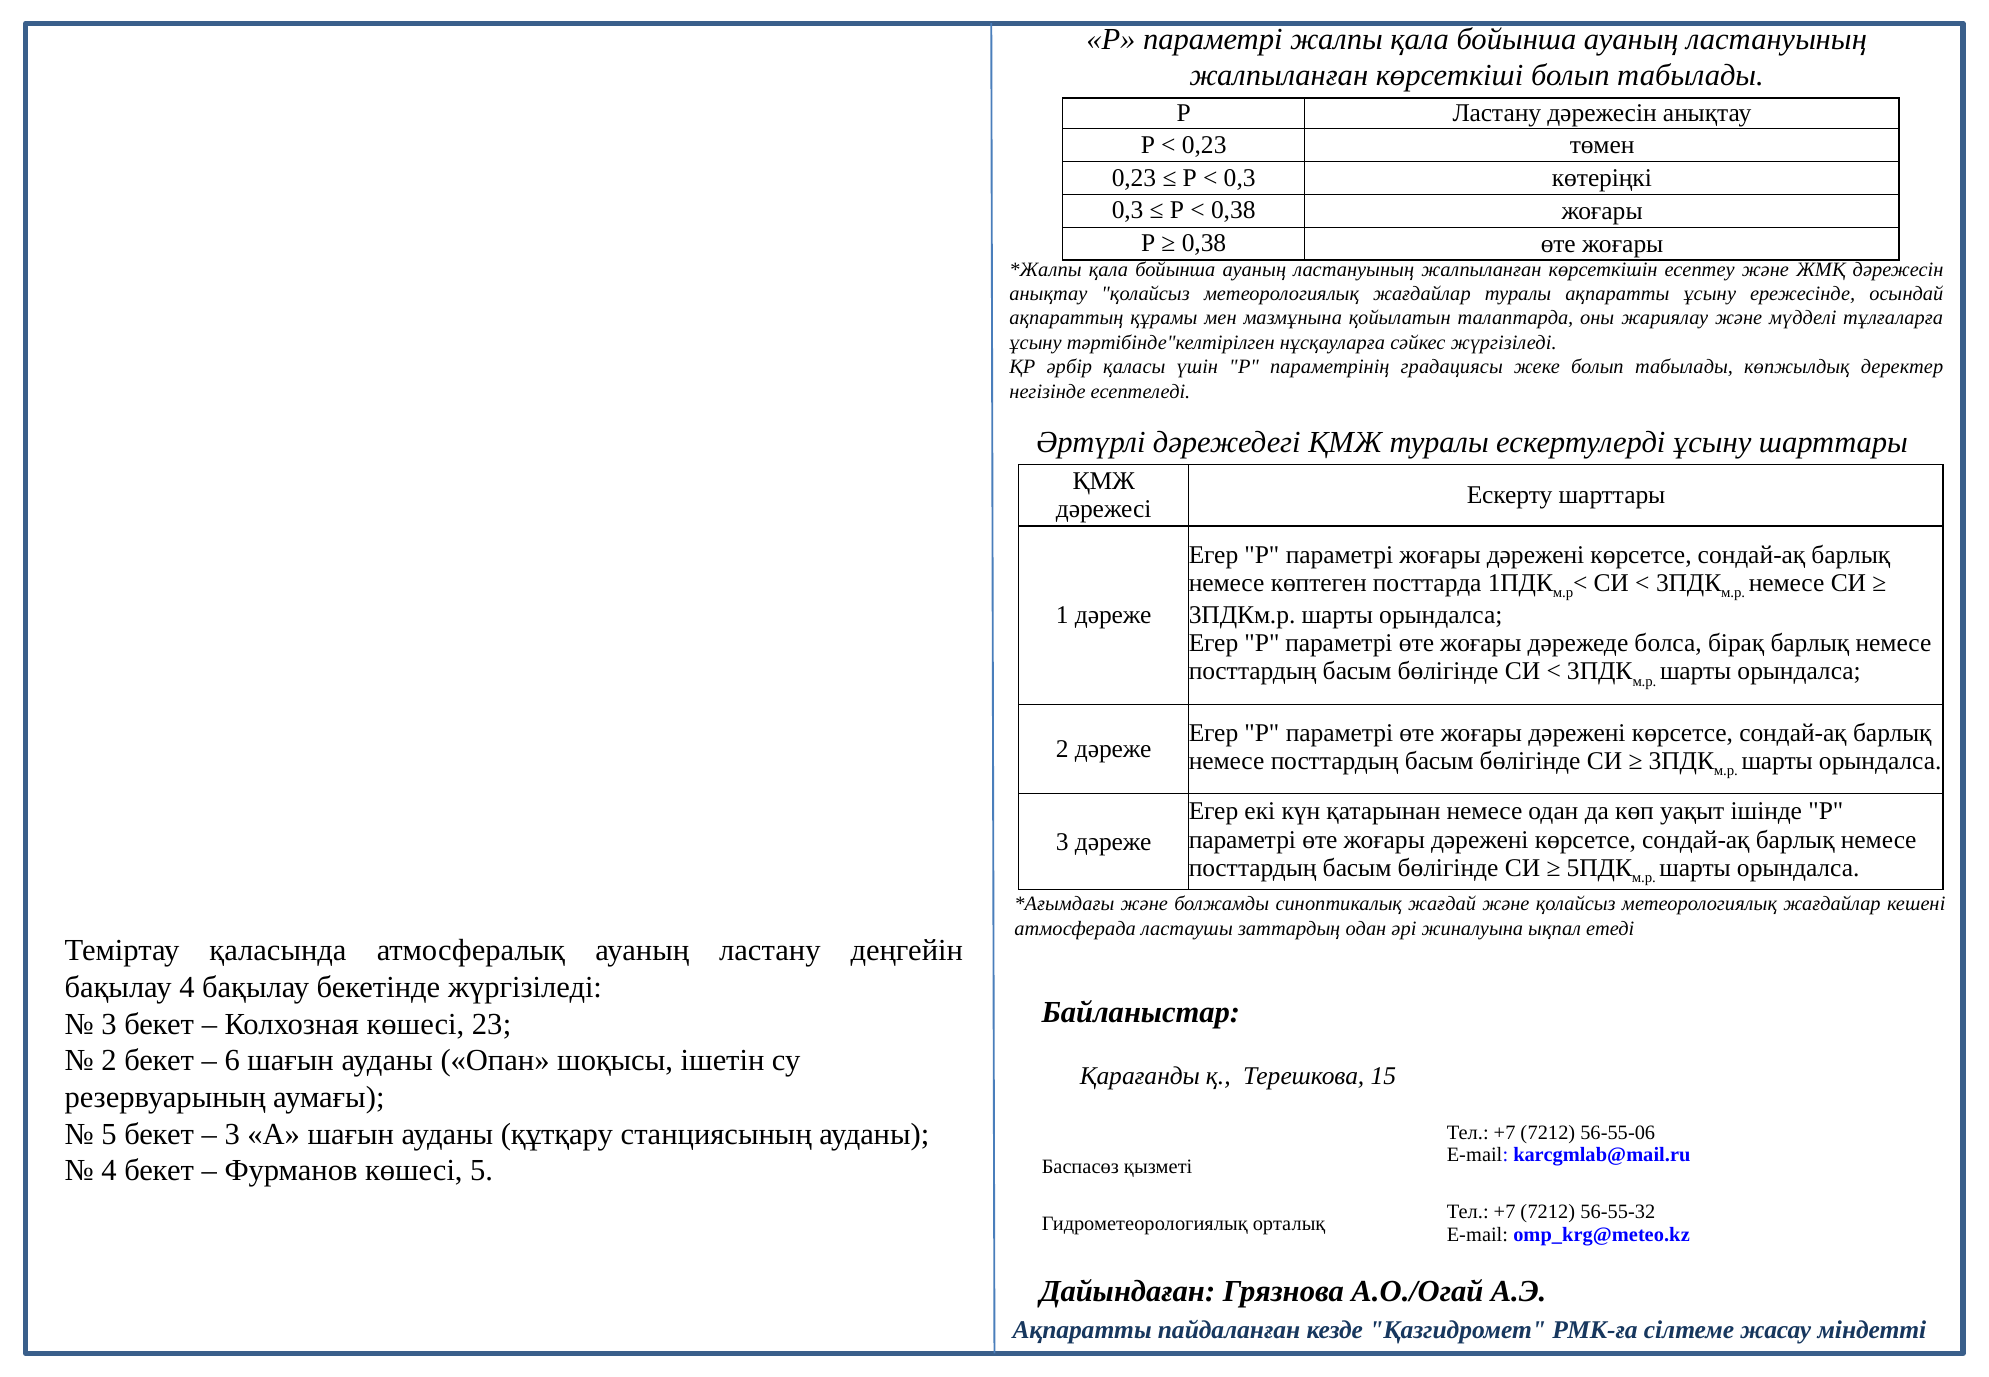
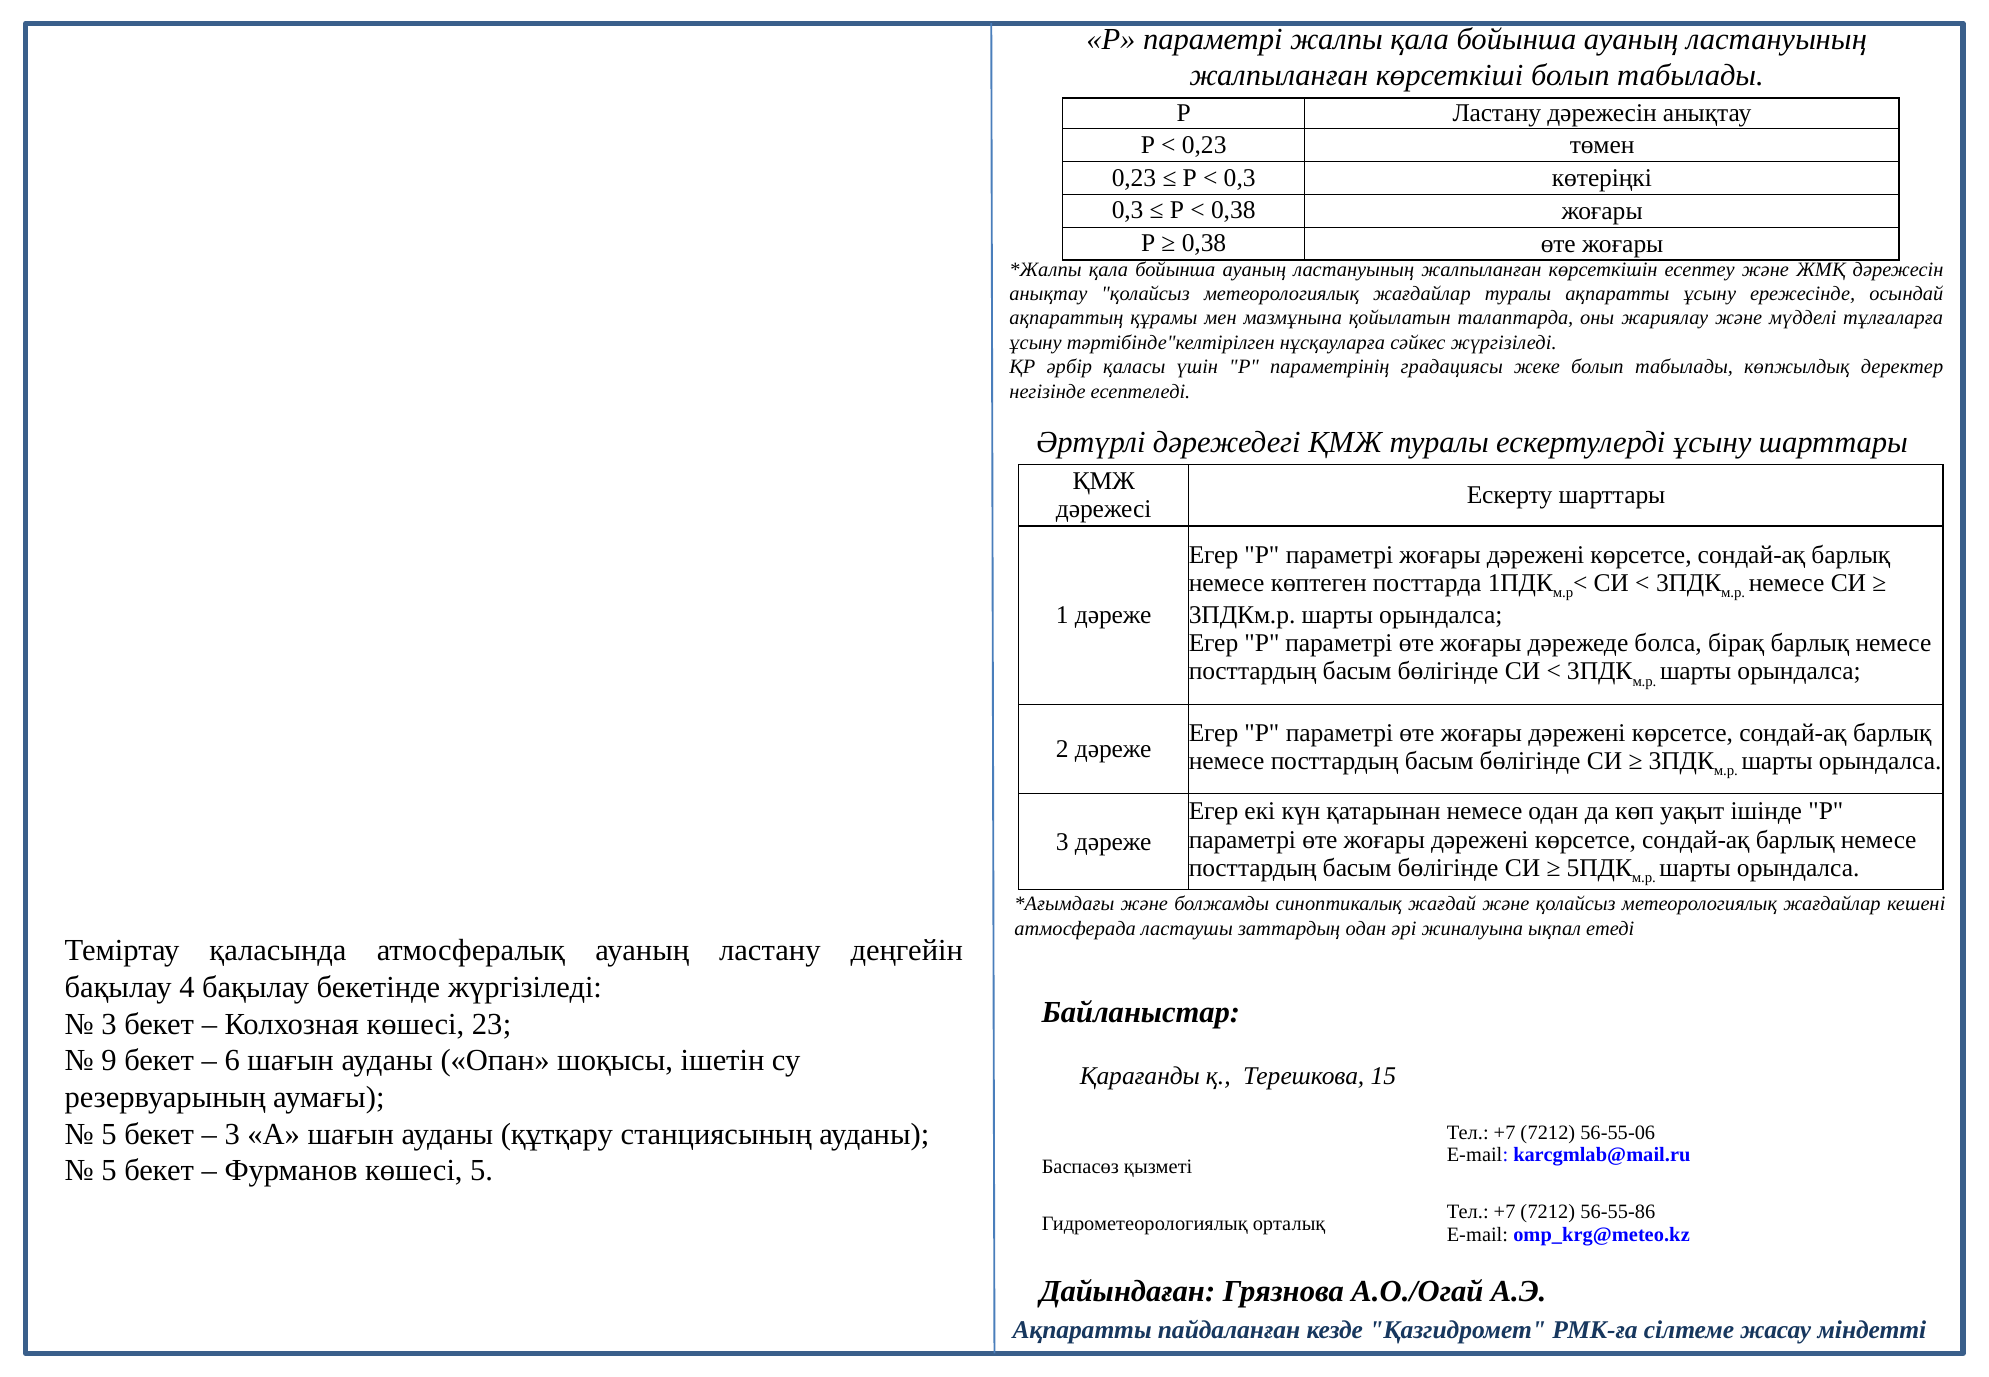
2 at (109, 1061): 2 -> 9
4 at (109, 1171): 4 -> 5
56-55-32: 56-55-32 -> 56-55-86
